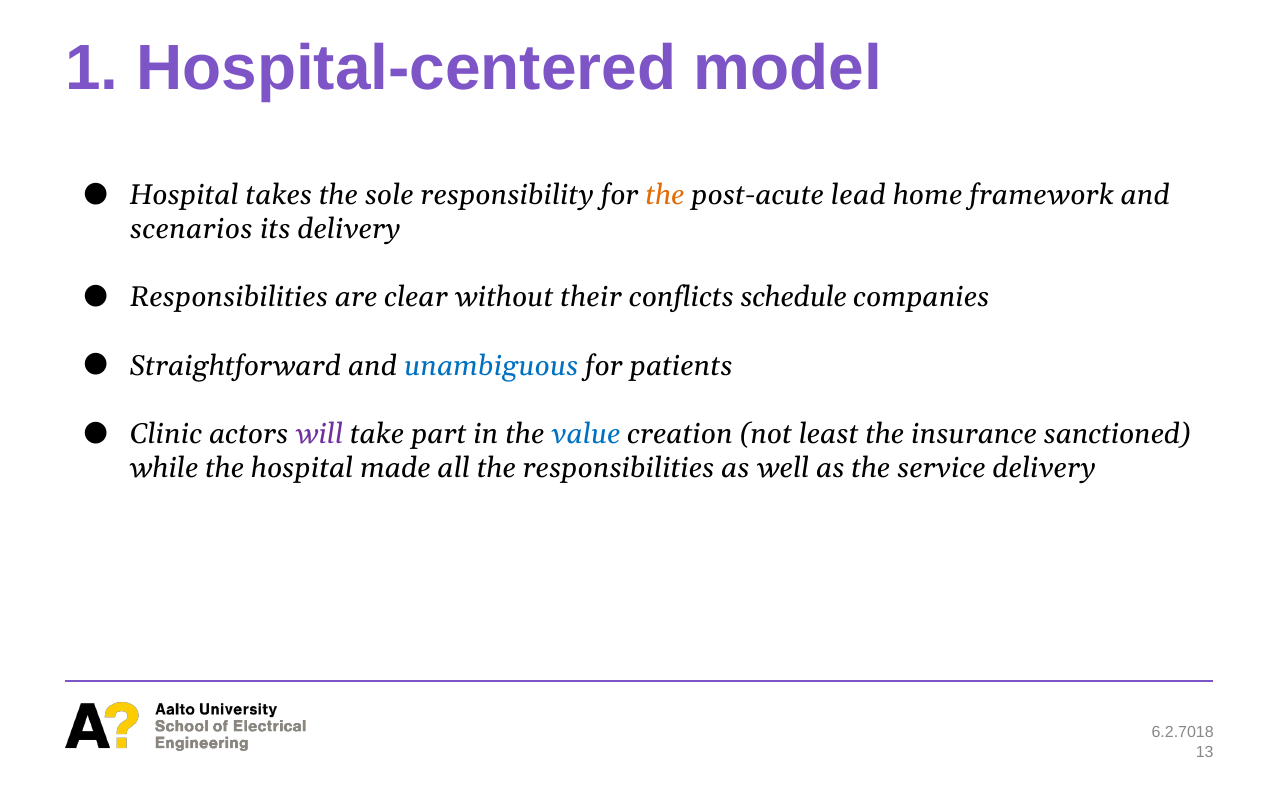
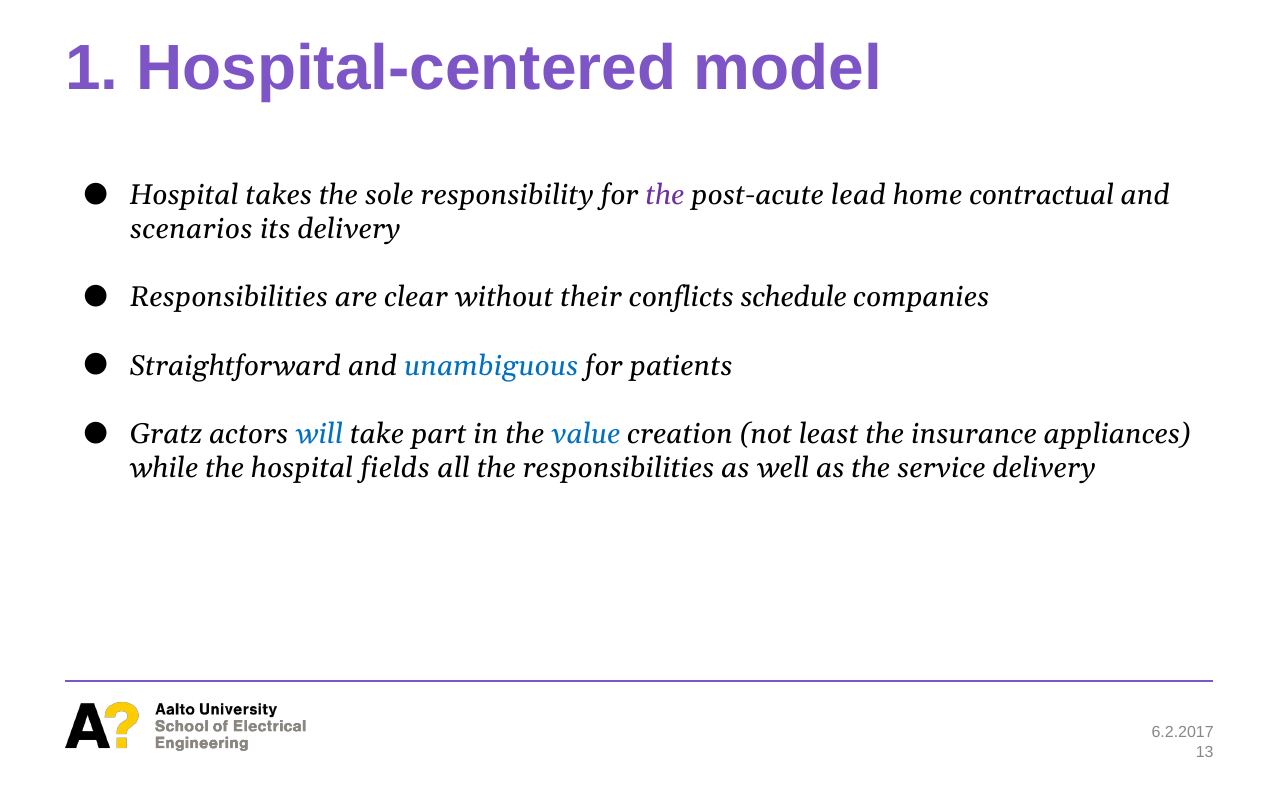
the at (665, 195) colour: orange -> purple
framework: framework -> contractual
Clinic: Clinic -> Gratz
will colour: purple -> blue
sanctioned: sanctioned -> appliances
made: made -> fields
6.2.7018: 6.2.7018 -> 6.2.2017
